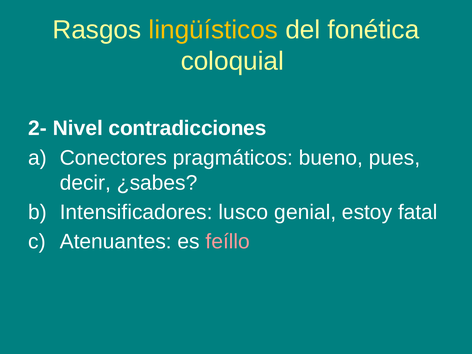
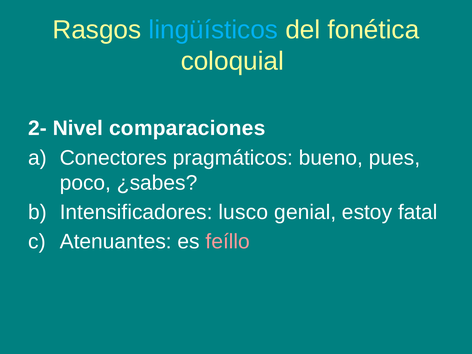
lingüísticos colour: yellow -> light blue
contradicciones: contradicciones -> comparaciones
decir: decir -> poco
